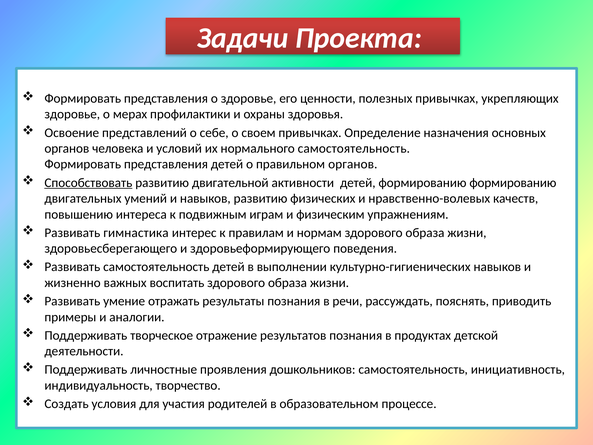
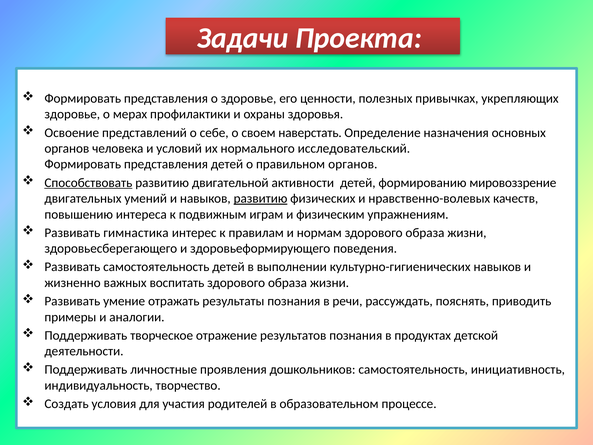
своем привычках: привычках -> наверстать
нормального самостоятельность: самостоятельность -> исследовательский
формированию формированию: формированию -> мировоззрение
развитию at (261, 198) underline: none -> present
